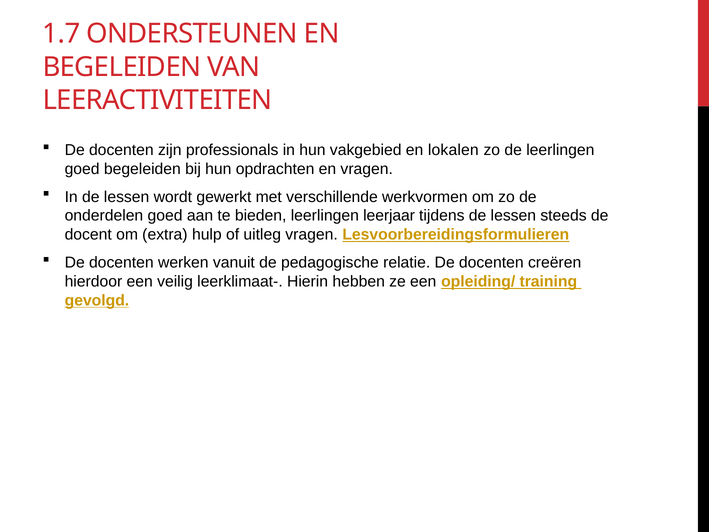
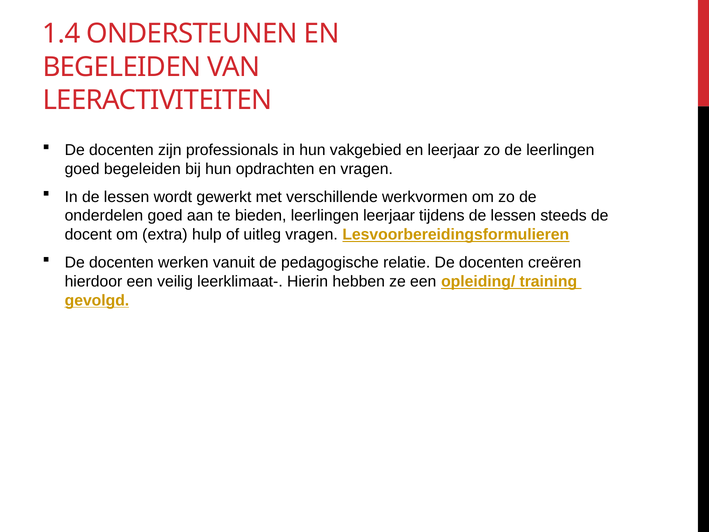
1.7: 1.7 -> 1.4
en lokalen: lokalen -> leerjaar
